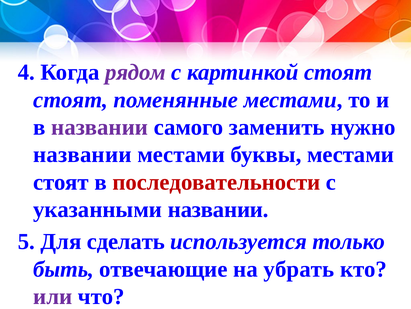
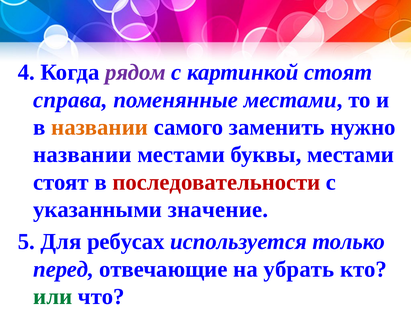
стоят at (71, 100): стоят -> справа
названии at (100, 127) colour: purple -> orange
указанными названии: названии -> значение
сделать: сделать -> ребусах
быть: быть -> перед
или colour: purple -> green
